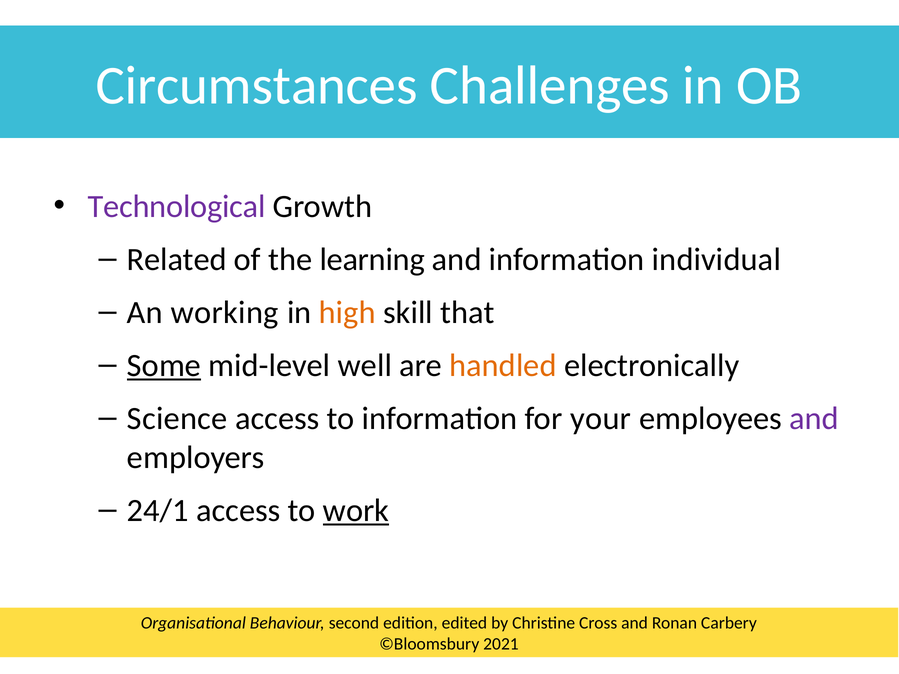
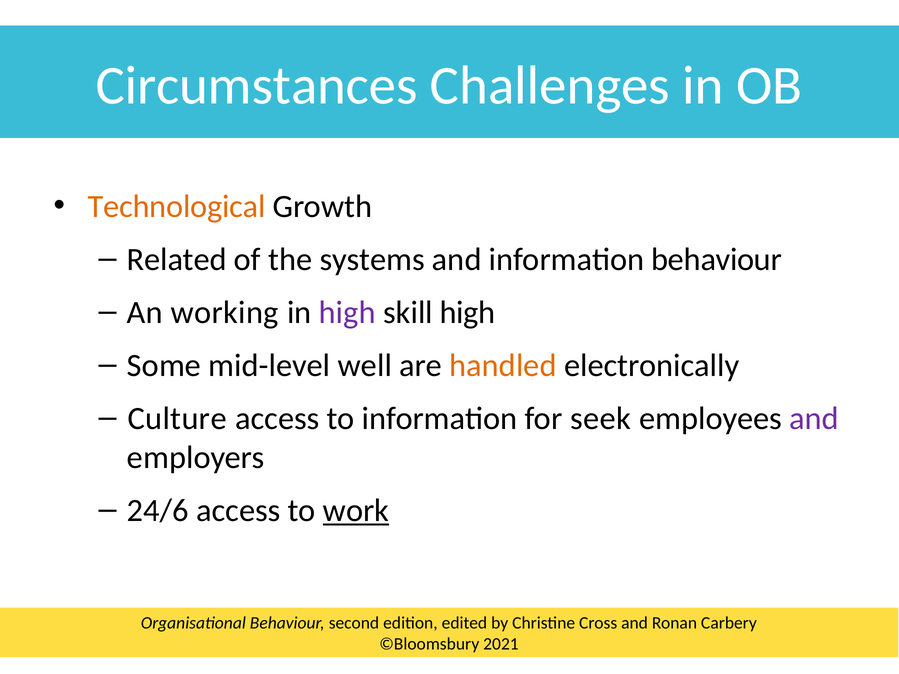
Technological colour: purple -> orange
learning: learning -> systems
information individual: individual -> behaviour
high at (347, 313) colour: orange -> purple
skill that: that -> high
Some underline: present -> none
Science: Science -> Culture
your: your -> seek
24/1: 24/1 -> 24/6
